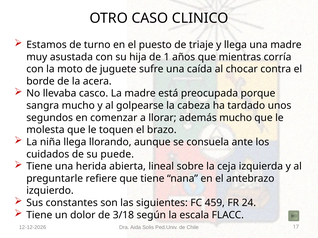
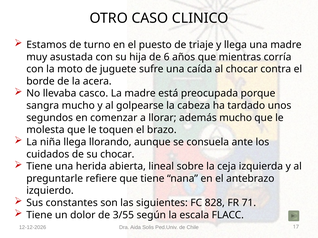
1: 1 -> 6
su puede: puede -> chocar
459: 459 -> 828
24: 24 -> 71
3/18: 3/18 -> 3/55
